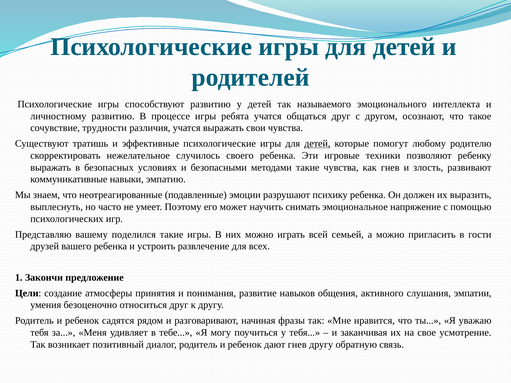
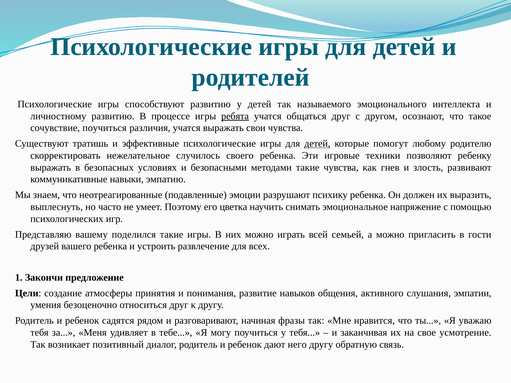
ребята underline: none -> present
сочувствие трудности: трудности -> поучиться
может: может -> цветка
дают гнев: гнев -> него
